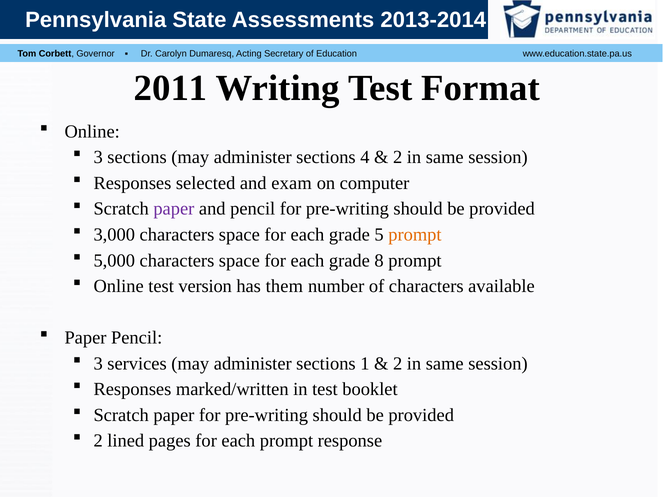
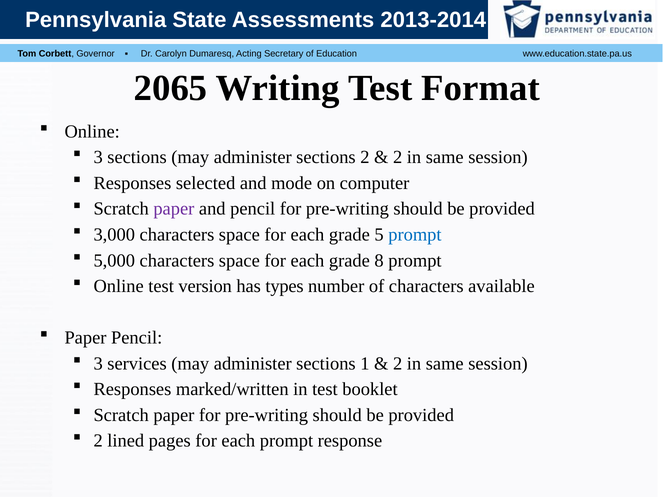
2011: 2011 -> 2065
sections 4: 4 -> 2
exam: exam -> mode
prompt at (415, 235) colour: orange -> blue
them: them -> types
